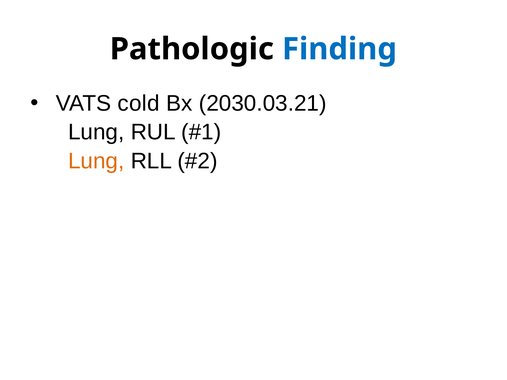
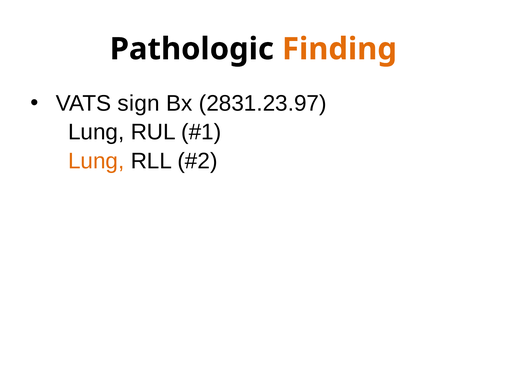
Finding colour: blue -> orange
cold: cold -> sign
2030.03.21: 2030.03.21 -> 2831.23.97
